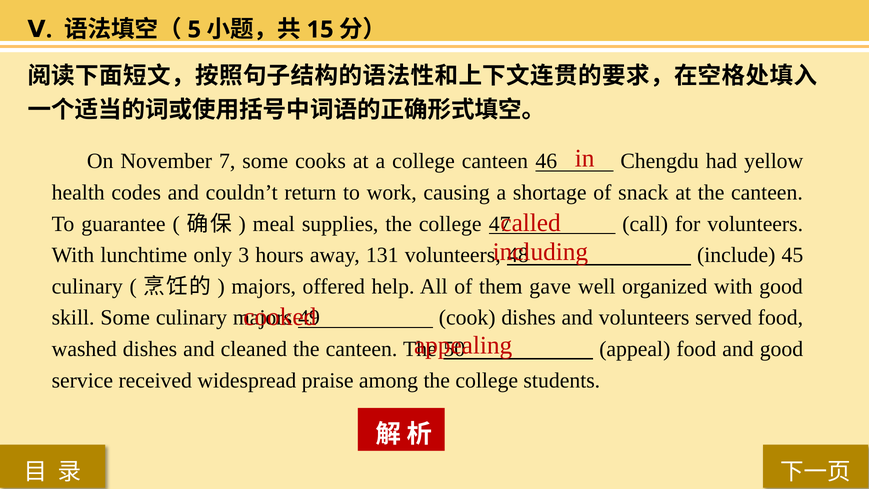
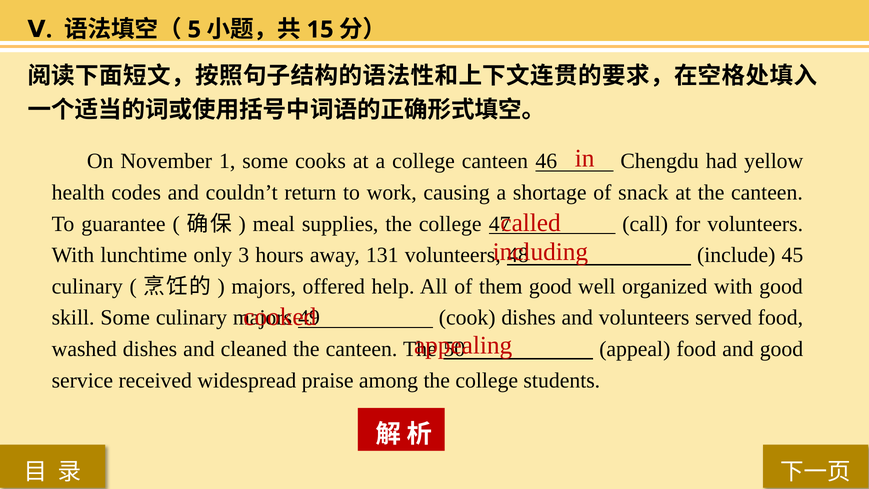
7: 7 -> 1
them gave: gave -> good
